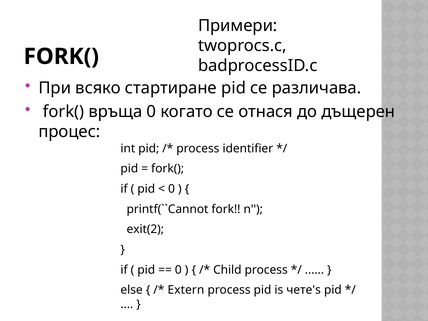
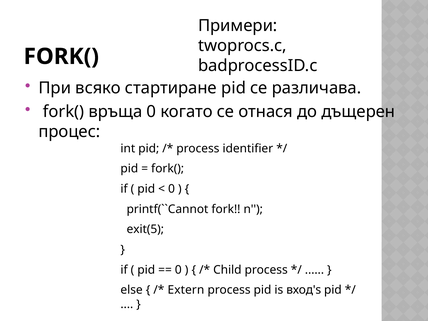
exit(2: exit(2 -> exit(5
чете's: чете's -> вход's
